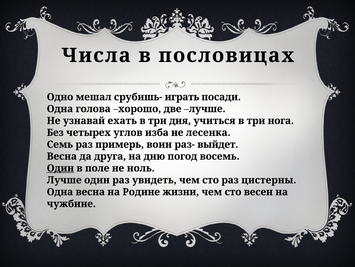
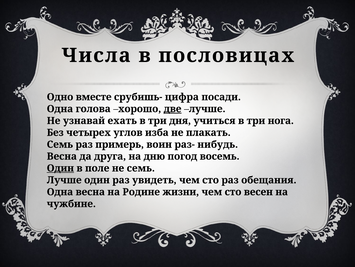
мешал: мешал -> вместе
играть: играть -> цифра
две underline: none -> present
лесенка: лесенка -> плакать
выйдет: выйдет -> нибудь
не ноль: ноль -> семь
цистерны: цистерны -> обещания
